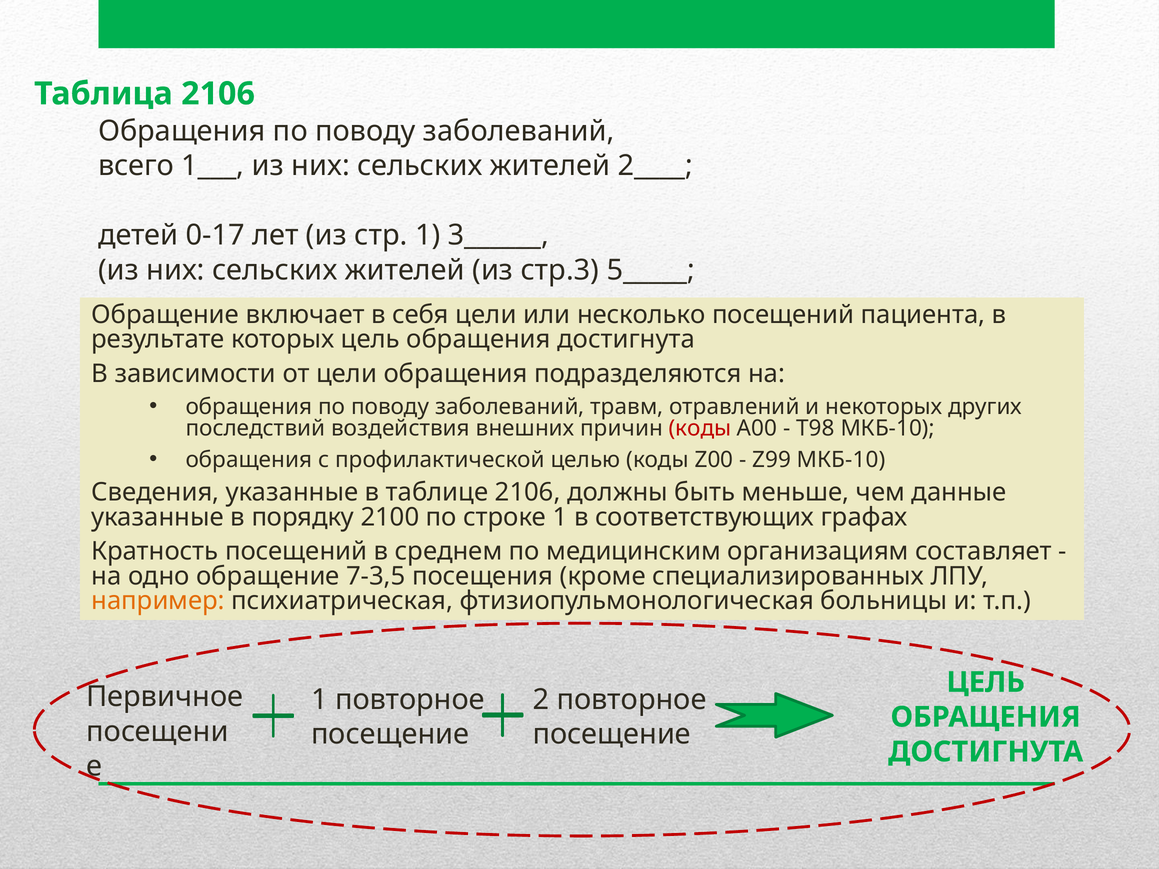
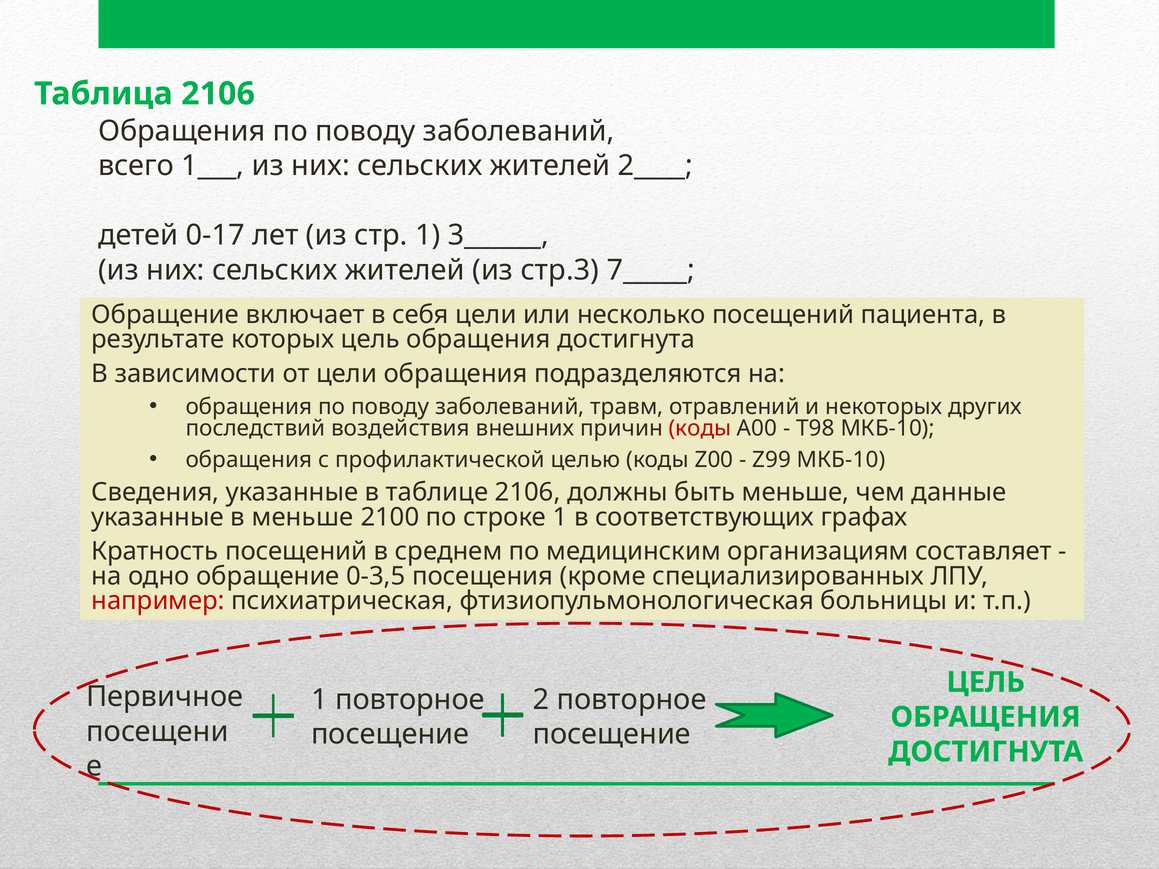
5_____: 5_____ -> 7_____
в порядку: порядку -> меньше
7-3,5: 7-3,5 -> 0-3,5
например colour: orange -> red
